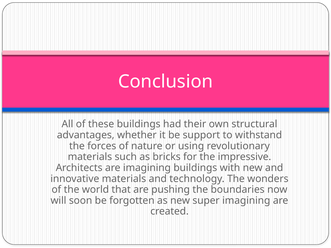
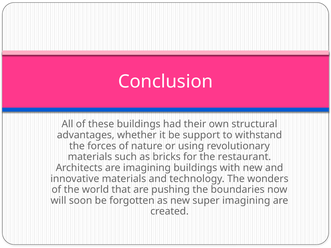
impressive: impressive -> restaurant
